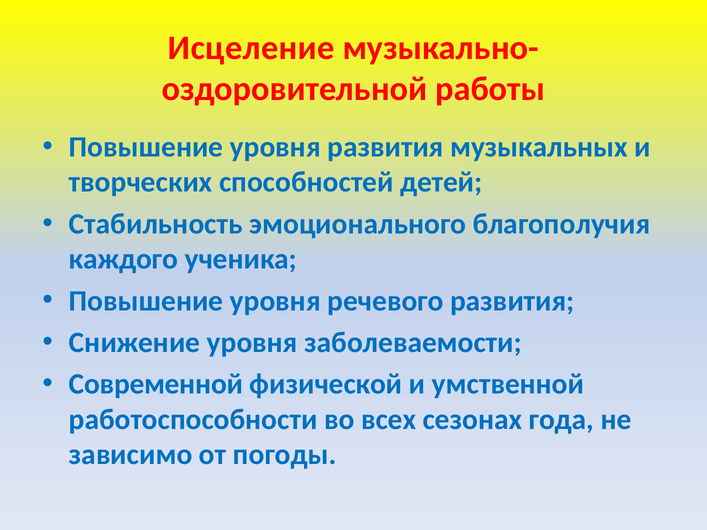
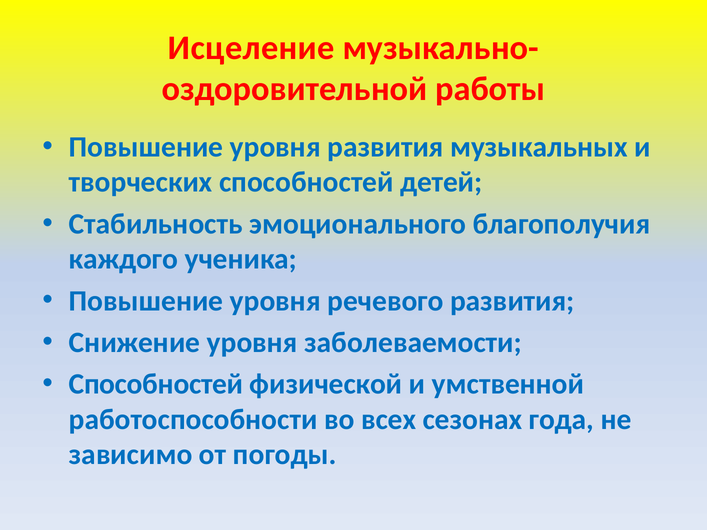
Современной at (156, 384): Современной -> Способностей
